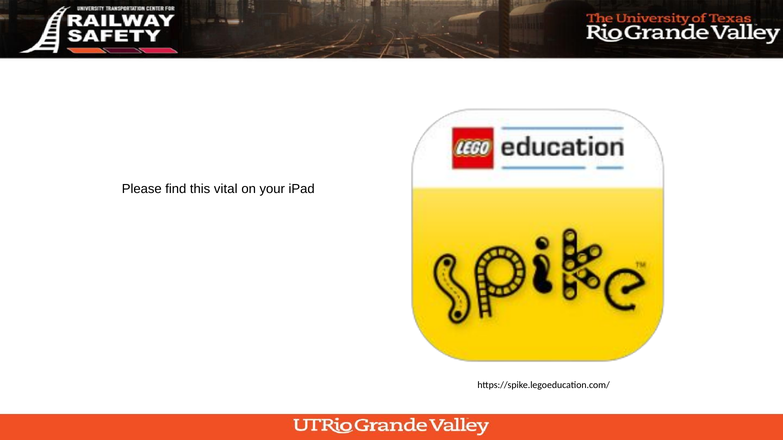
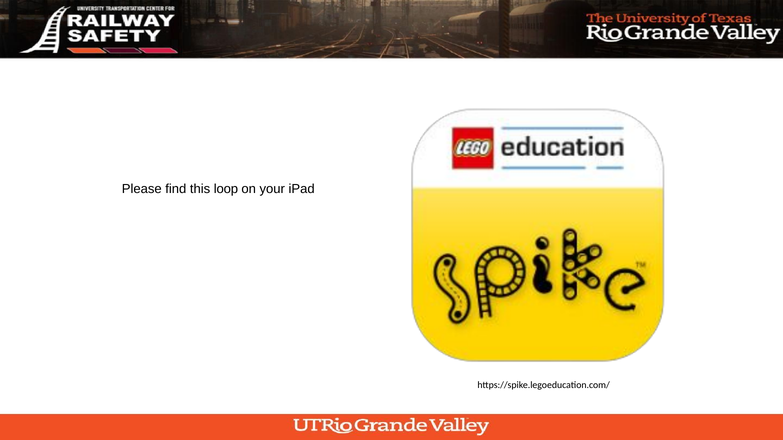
vital: vital -> loop
